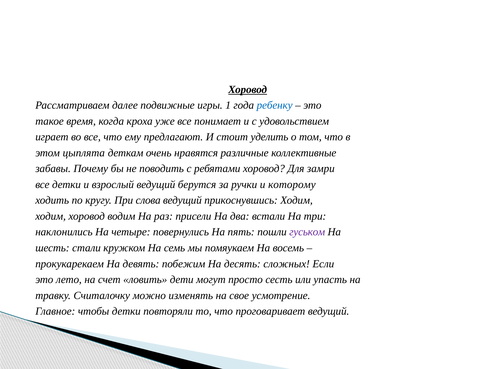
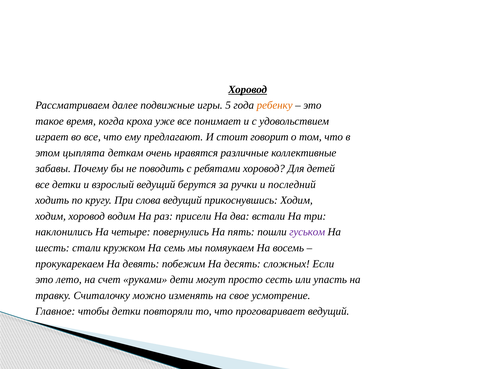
1: 1 -> 5
ребенку colour: blue -> orange
уделить: уделить -> говорит
замри: замри -> детей
которому: которому -> последний
ловить: ловить -> руками
